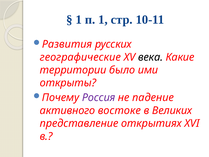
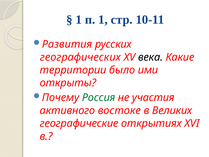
географические: географические -> географических
Россия colour: purple -> green
падение: падение -> участия
представление: представление -> географические
